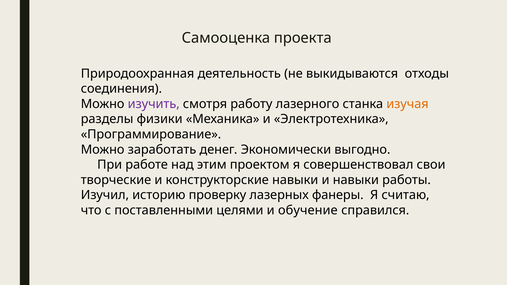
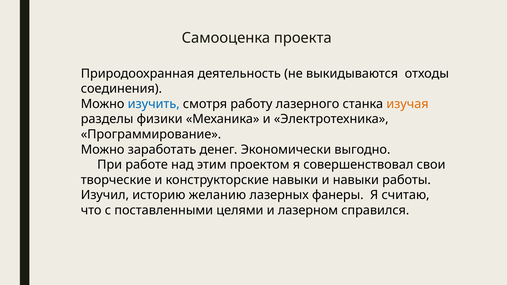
изучить colour: purple -> blue
проверку: проверку -> желанию
обучение: обучение -> лазерном
